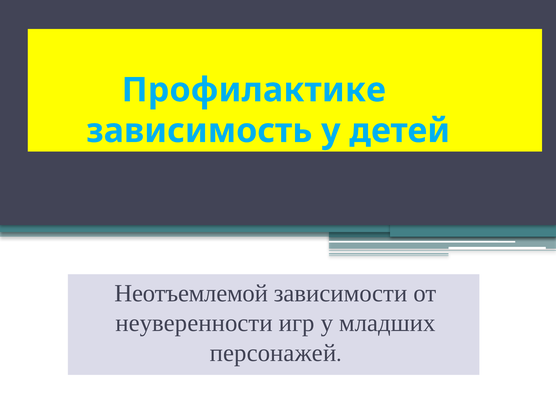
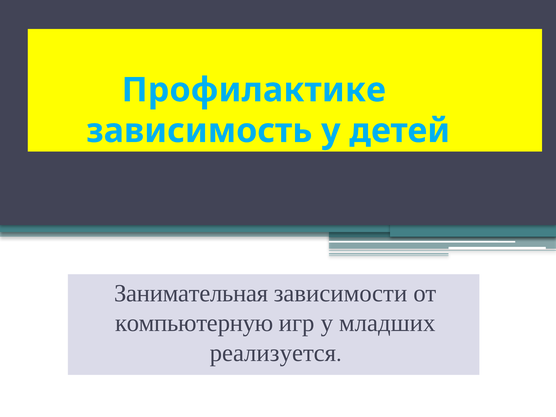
Неотъемлемой: Неотъемлемой -> Занимательная
неуверенности: неуверенности -> компьютерную
персонажей: персонажей -> реализуется
